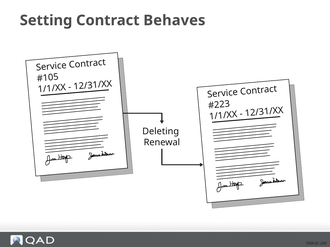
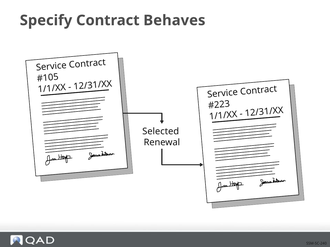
Setting: Setting -> Specify
Deleting: Deleting -> Selected
